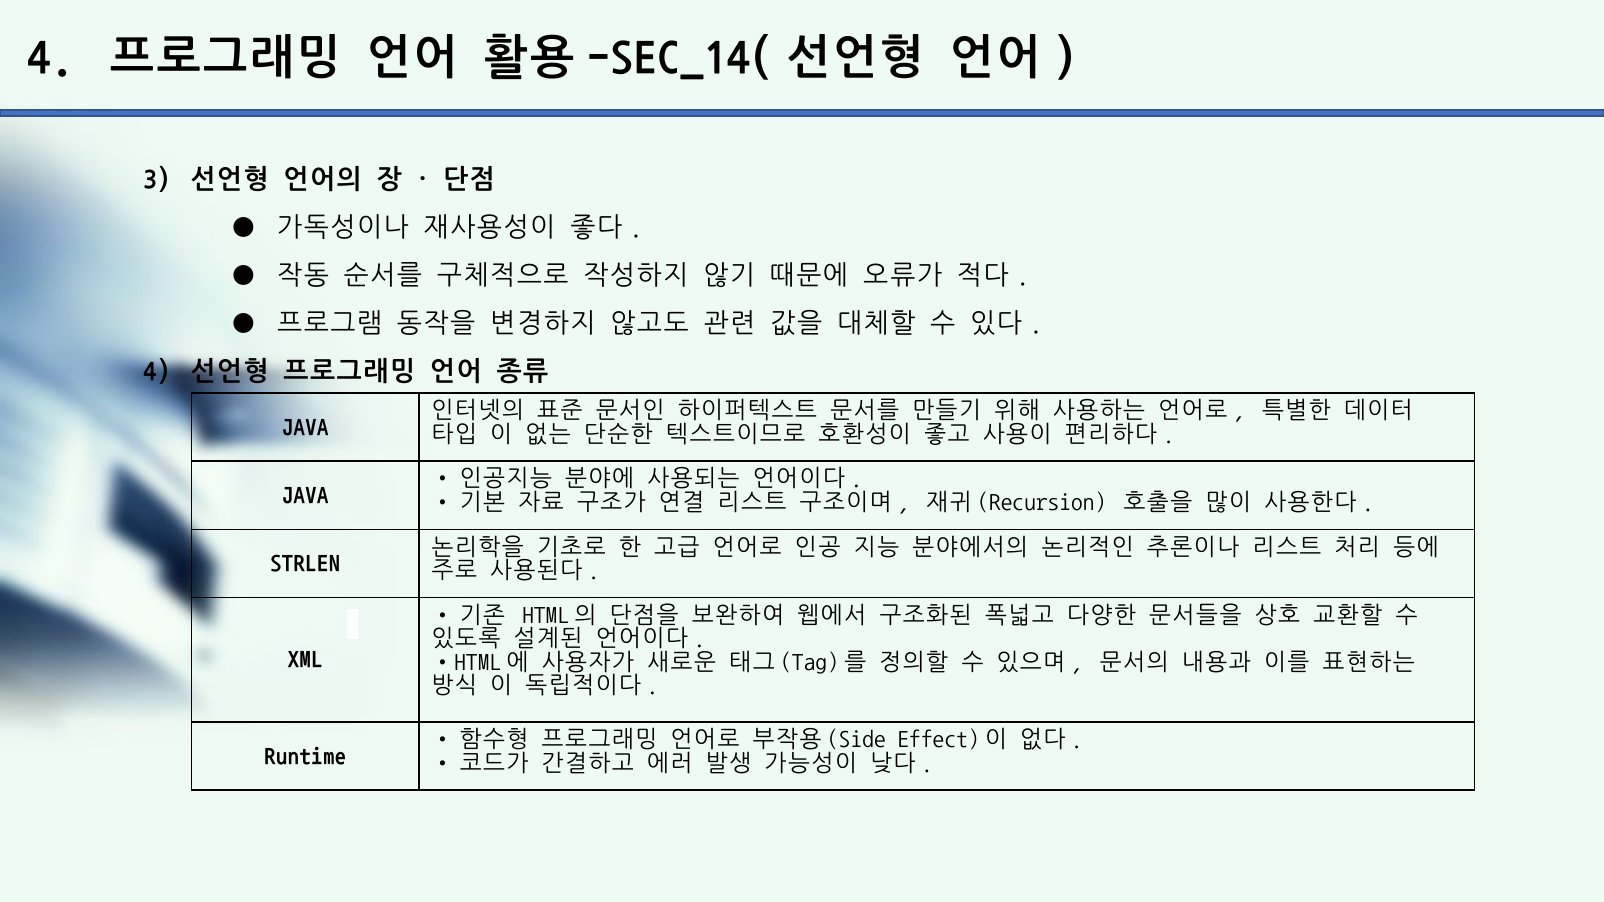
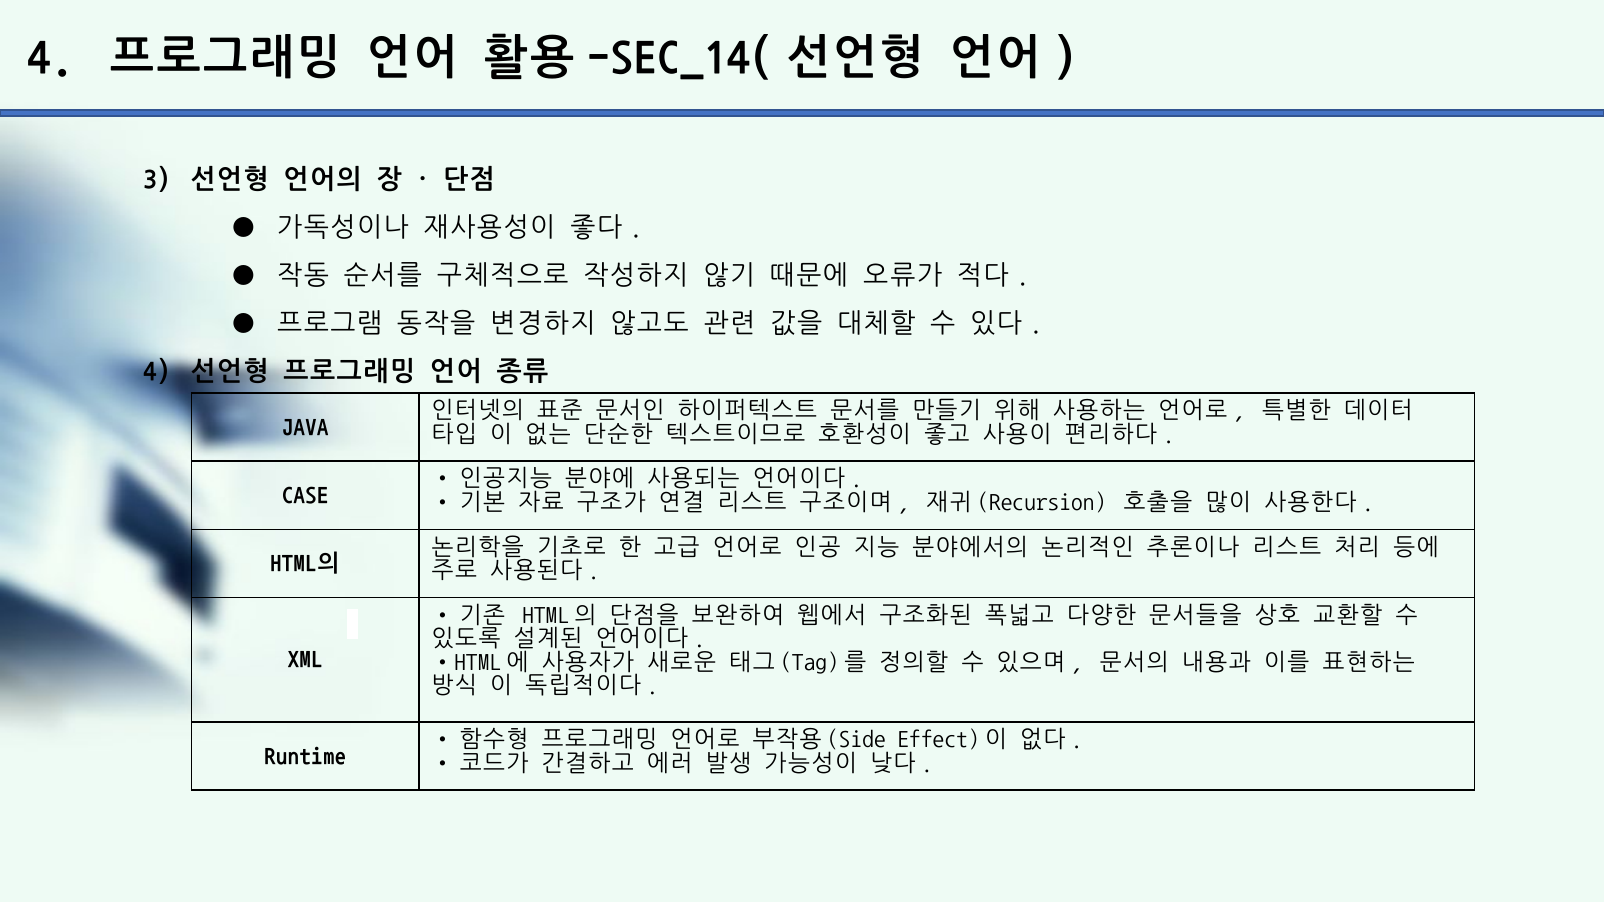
JAVA at (305, 495): JAVA -> CASE
STRLEN at (305, 563): STRLEN -> HTML의
